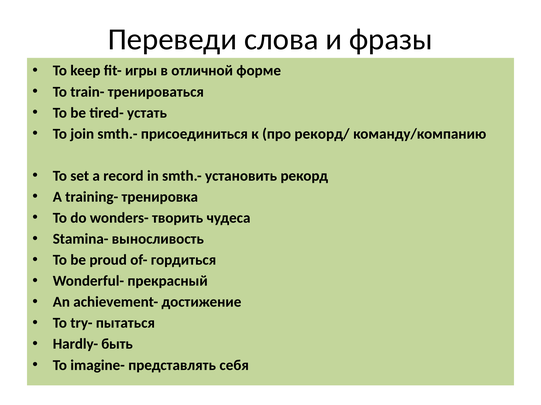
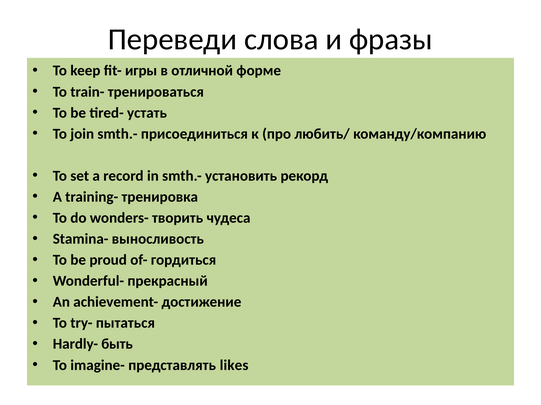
рекорд/: рекорд/ -> любить/
себя: себя -> likes
